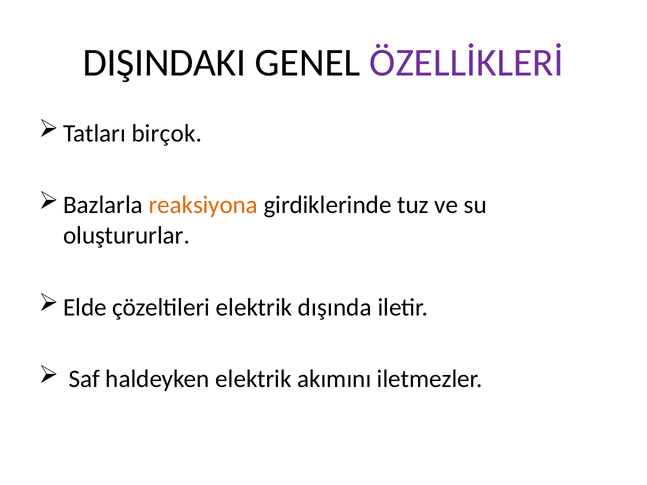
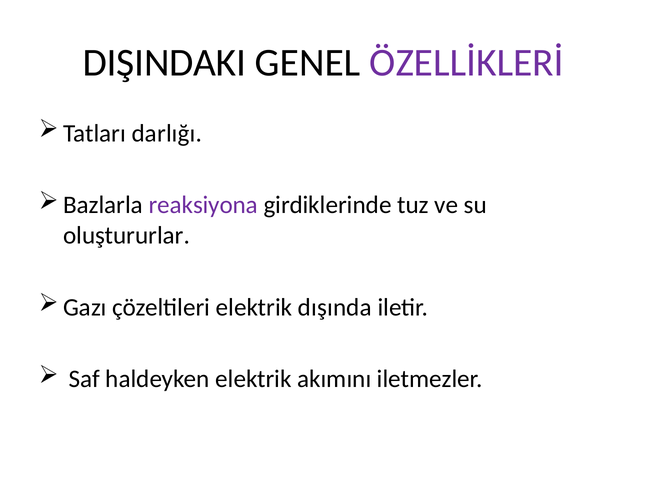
birçok: birçok -> darlığı
reaksiyona colour: orange -> purple
Elde: Elde -> Gazı
